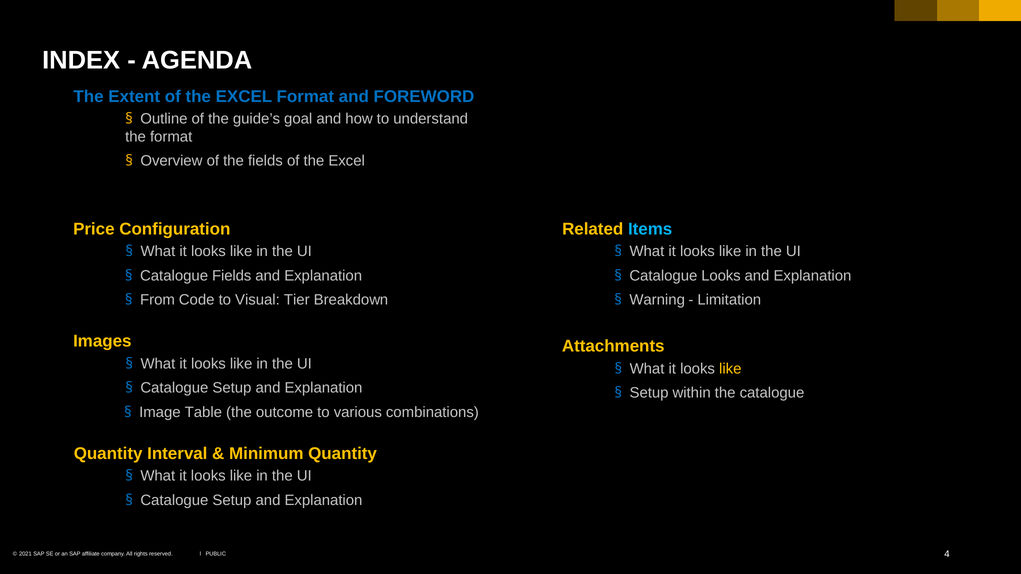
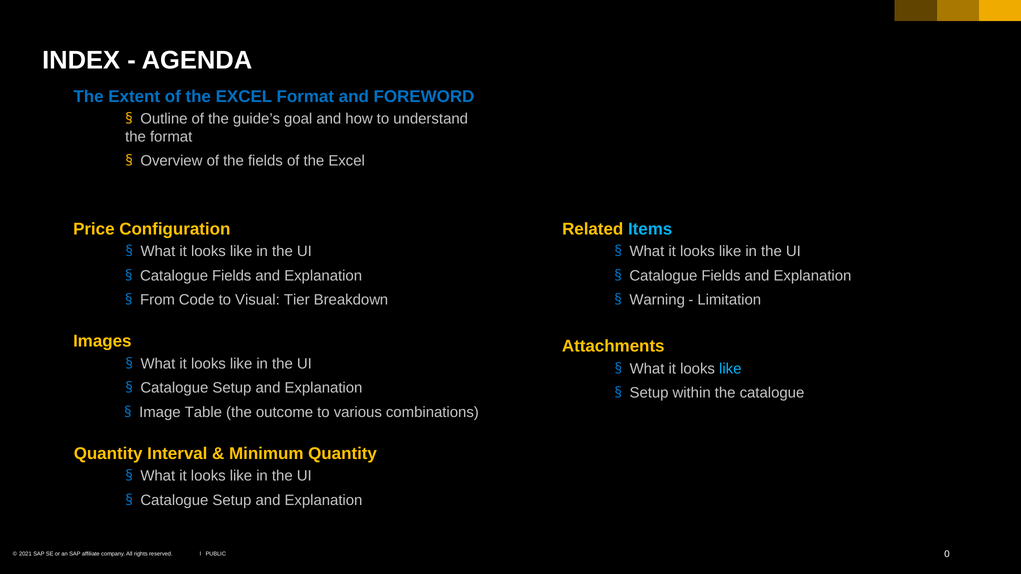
Looks at (721, 276): Looks -> Fields
like at (730, 369) colour: yellow -> light blue
4: 4 -> 0
